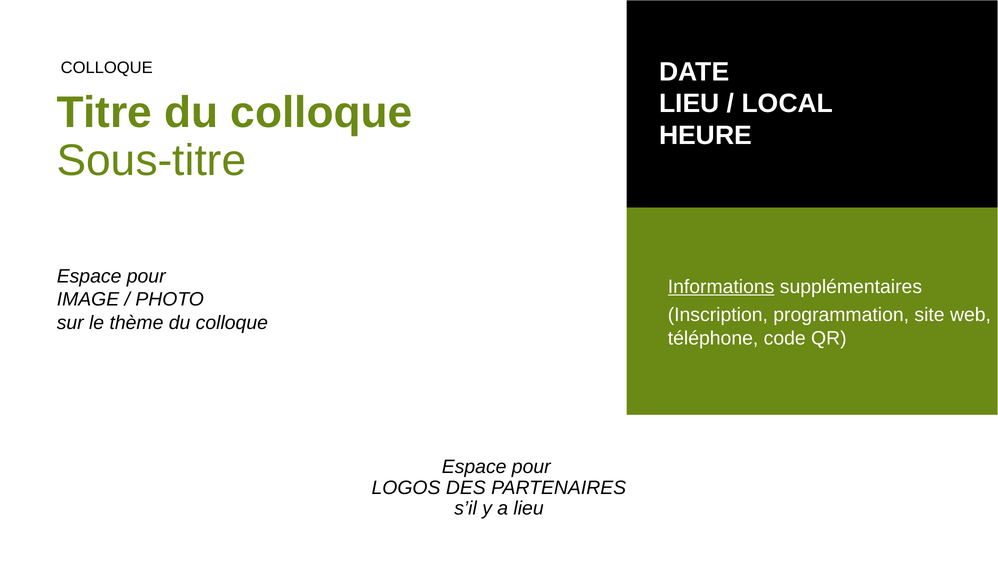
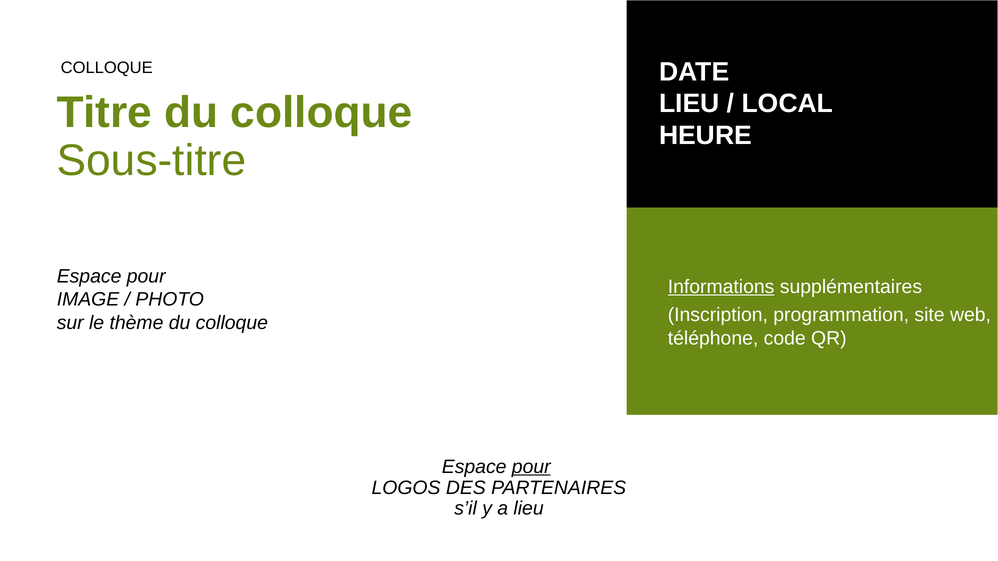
pour at (531, 467) underline: none -> present
